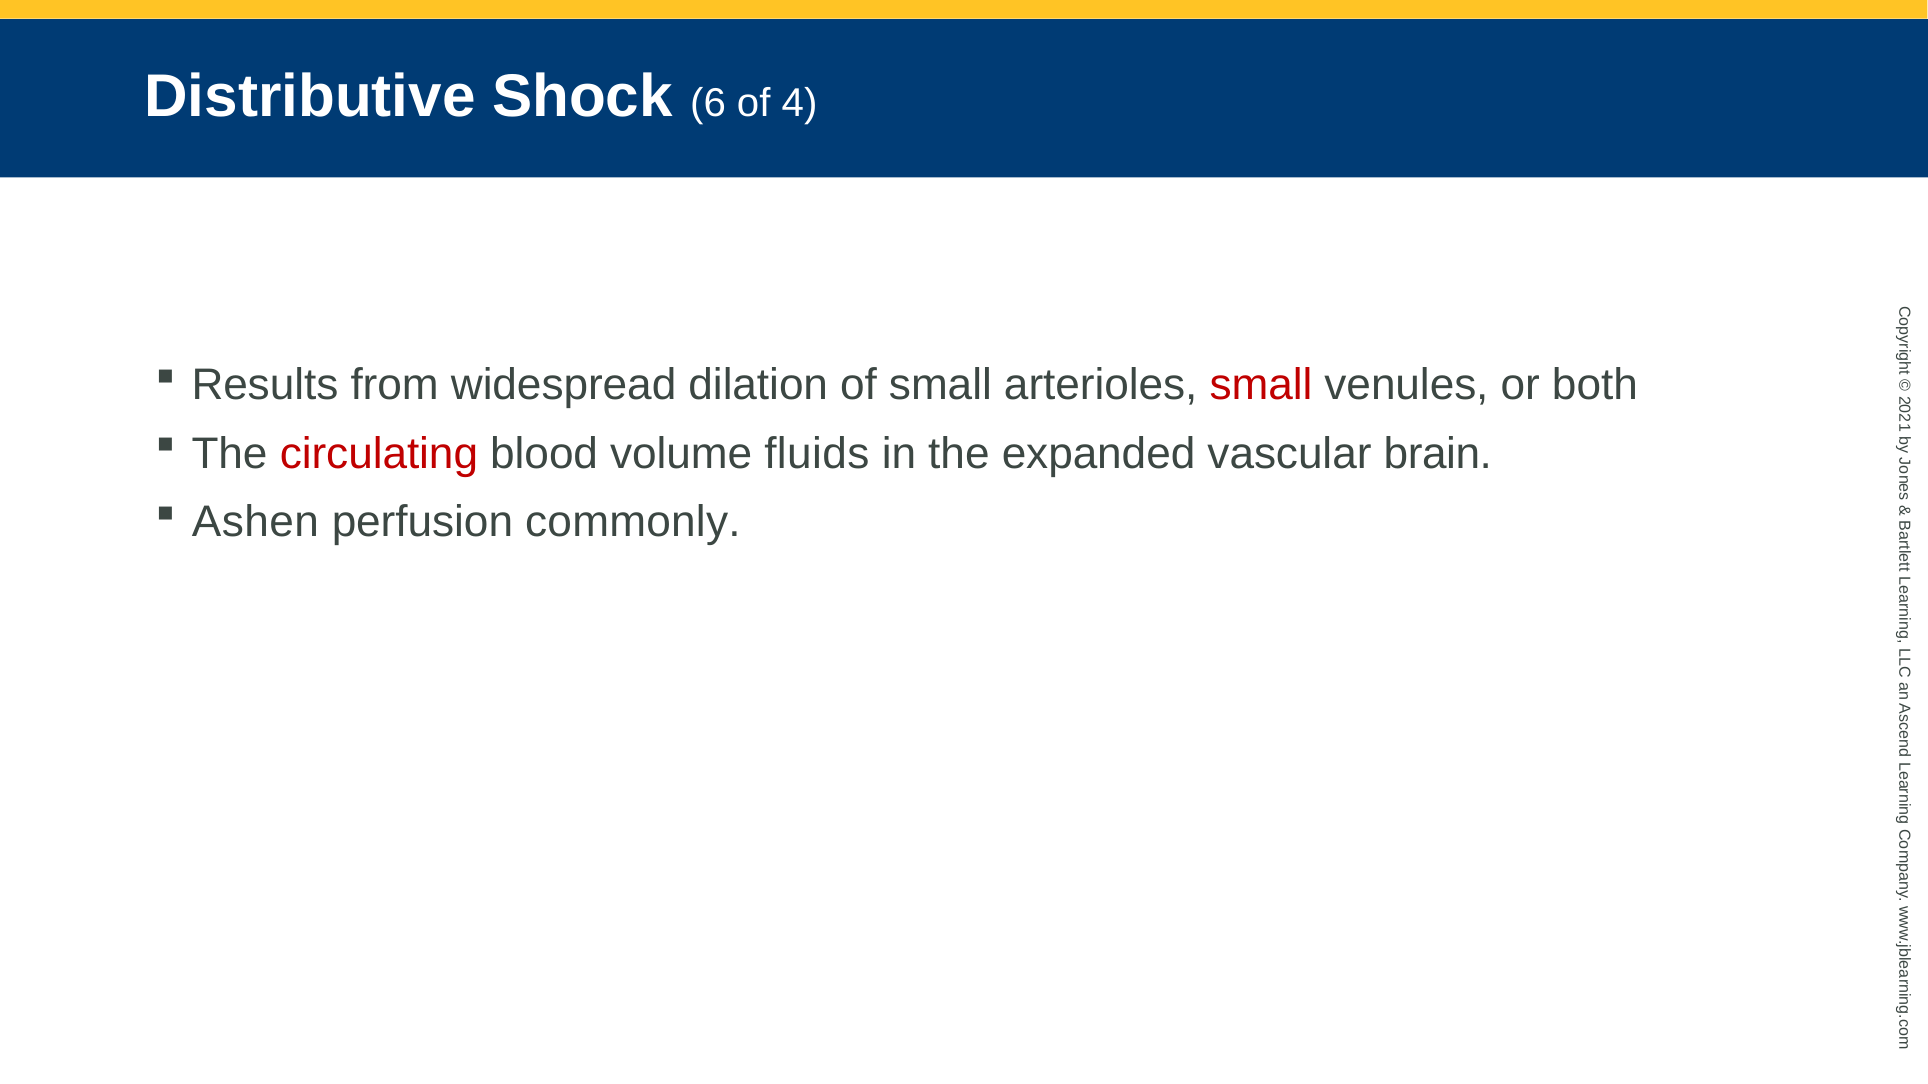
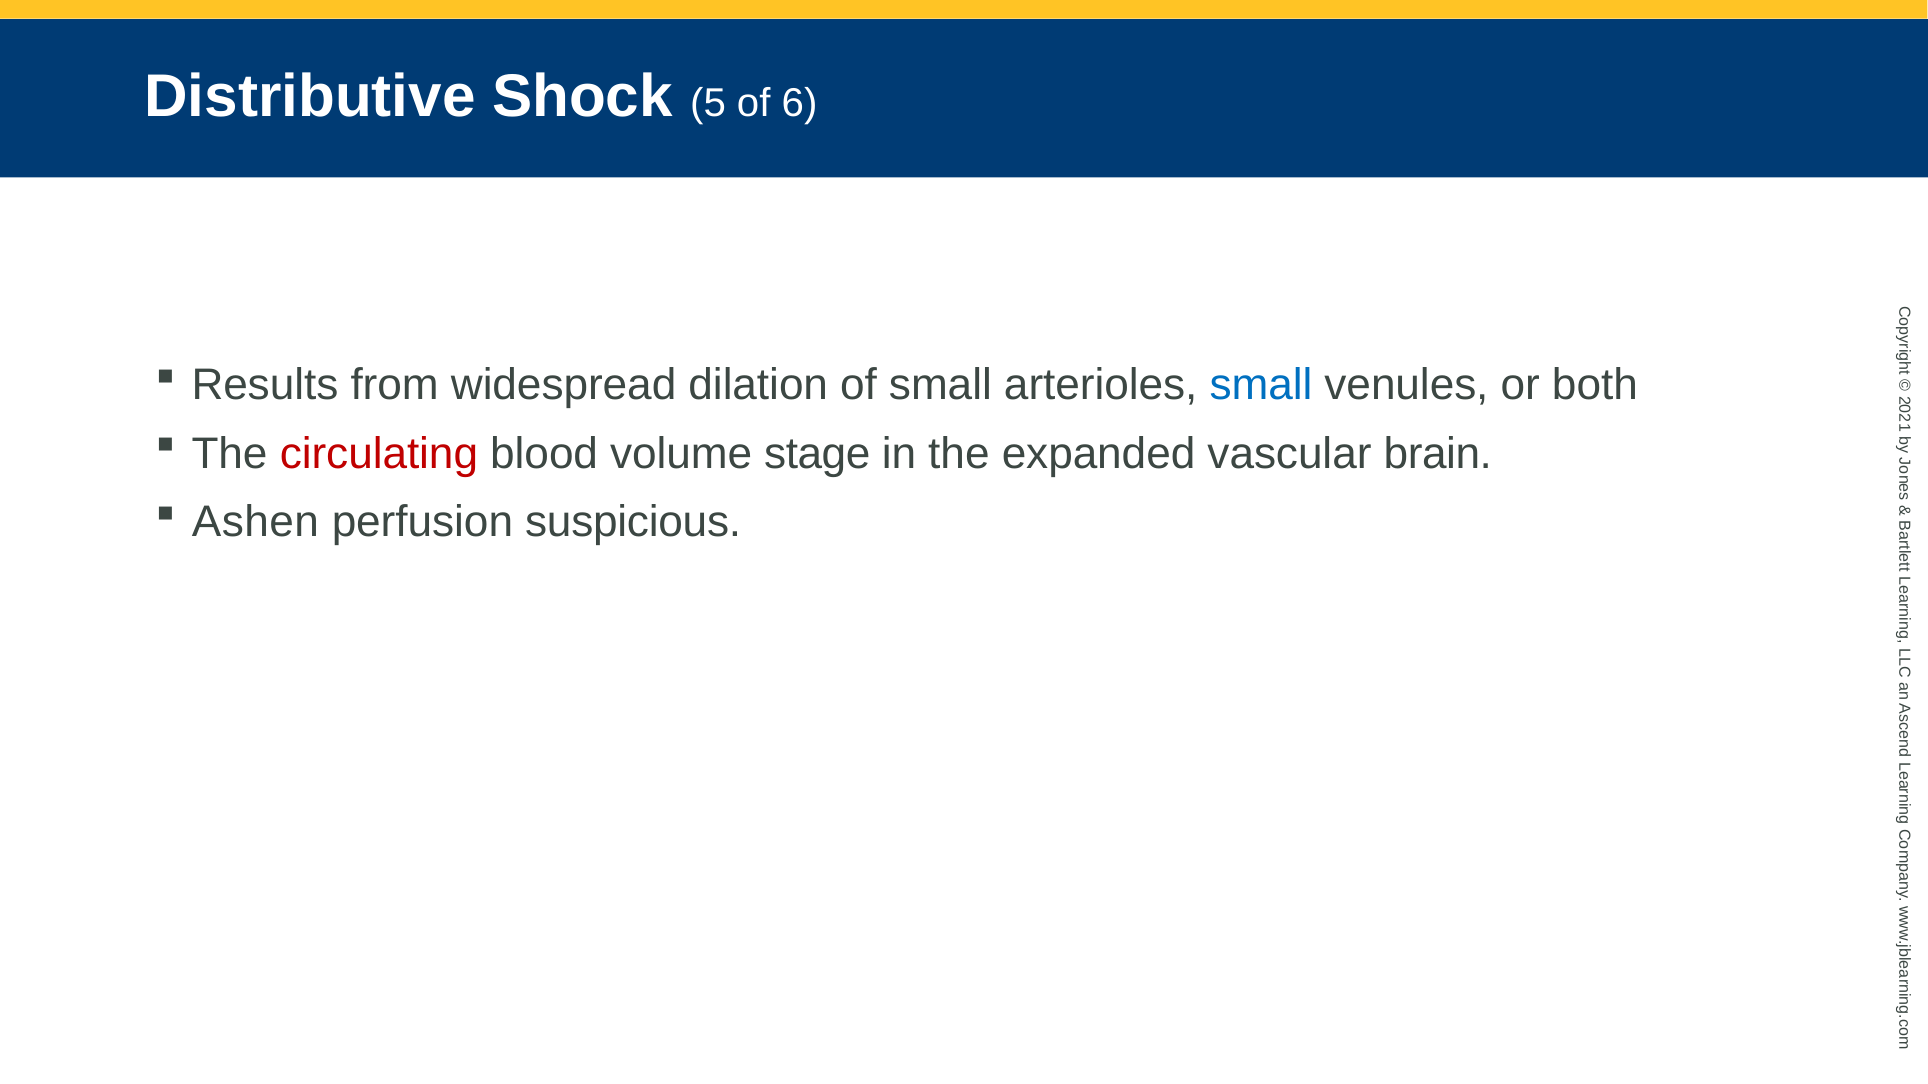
6: 6 -> 5
4: 4 -> 6
small at (1261, 385) colour: red -> blue
fluids: fluids -> stage
commonly: commonly -> suspicious
